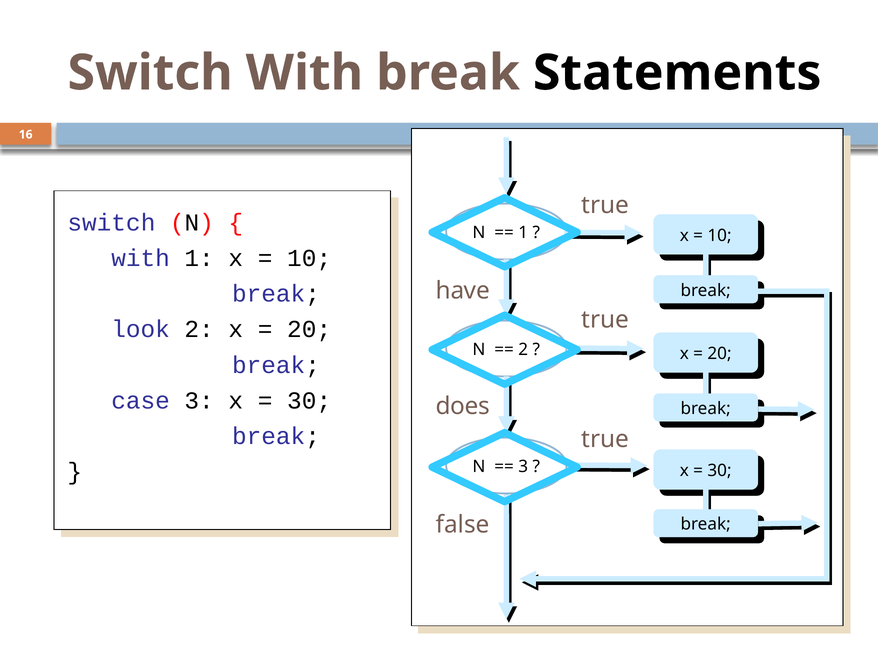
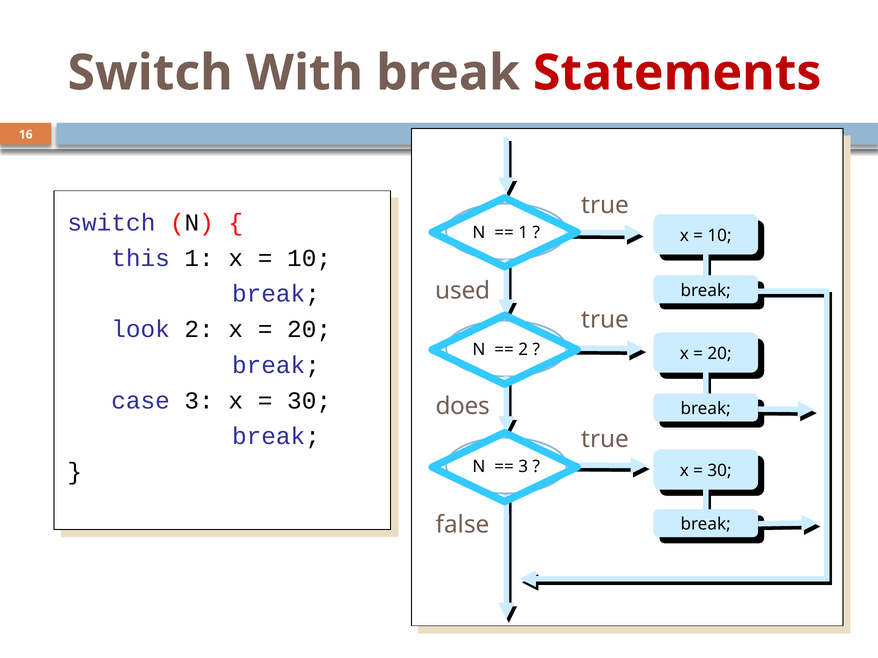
Statements colour: black -> red
with at (141, 258): with -> this
have: have -> used
